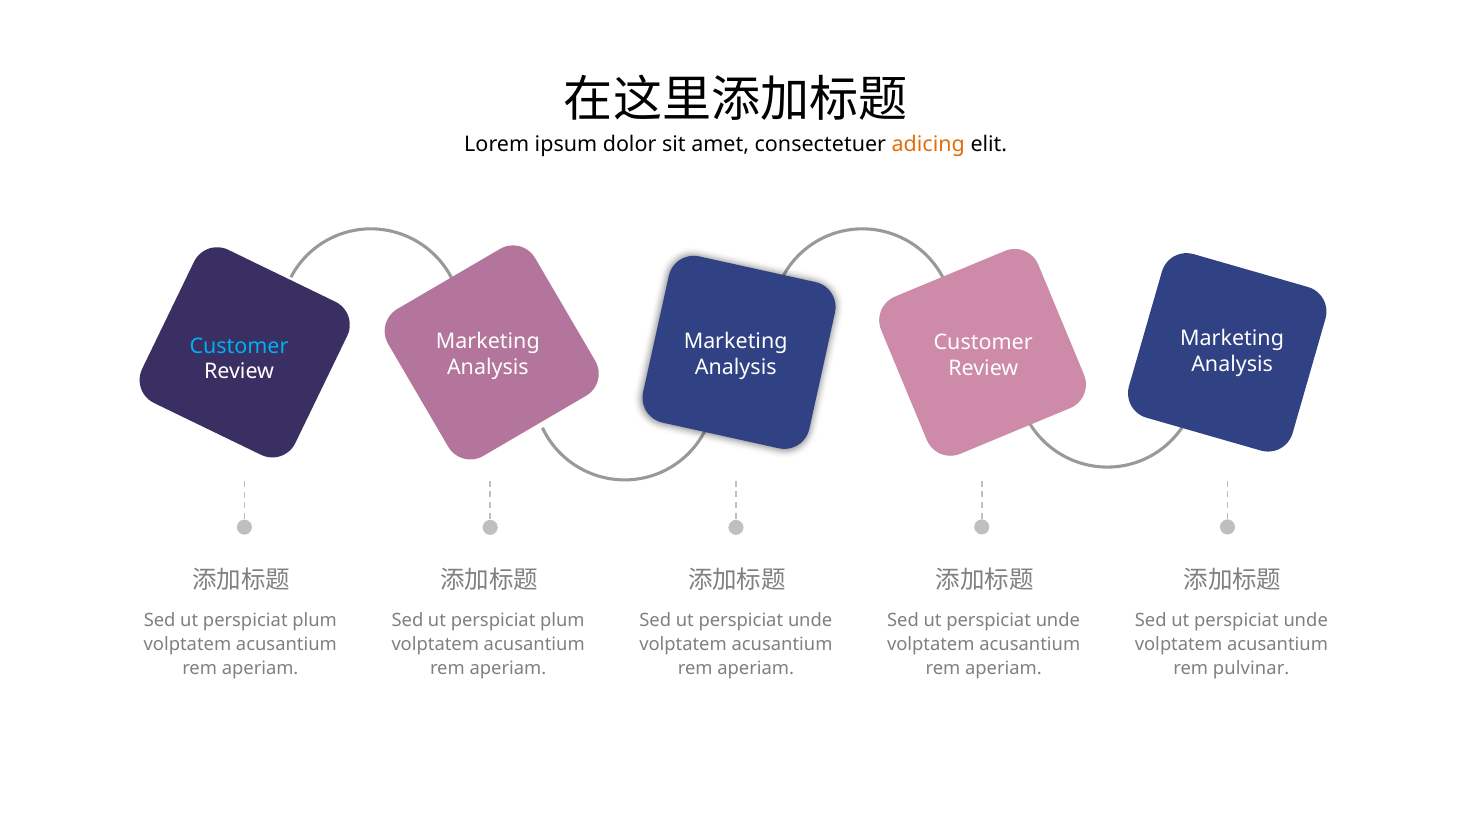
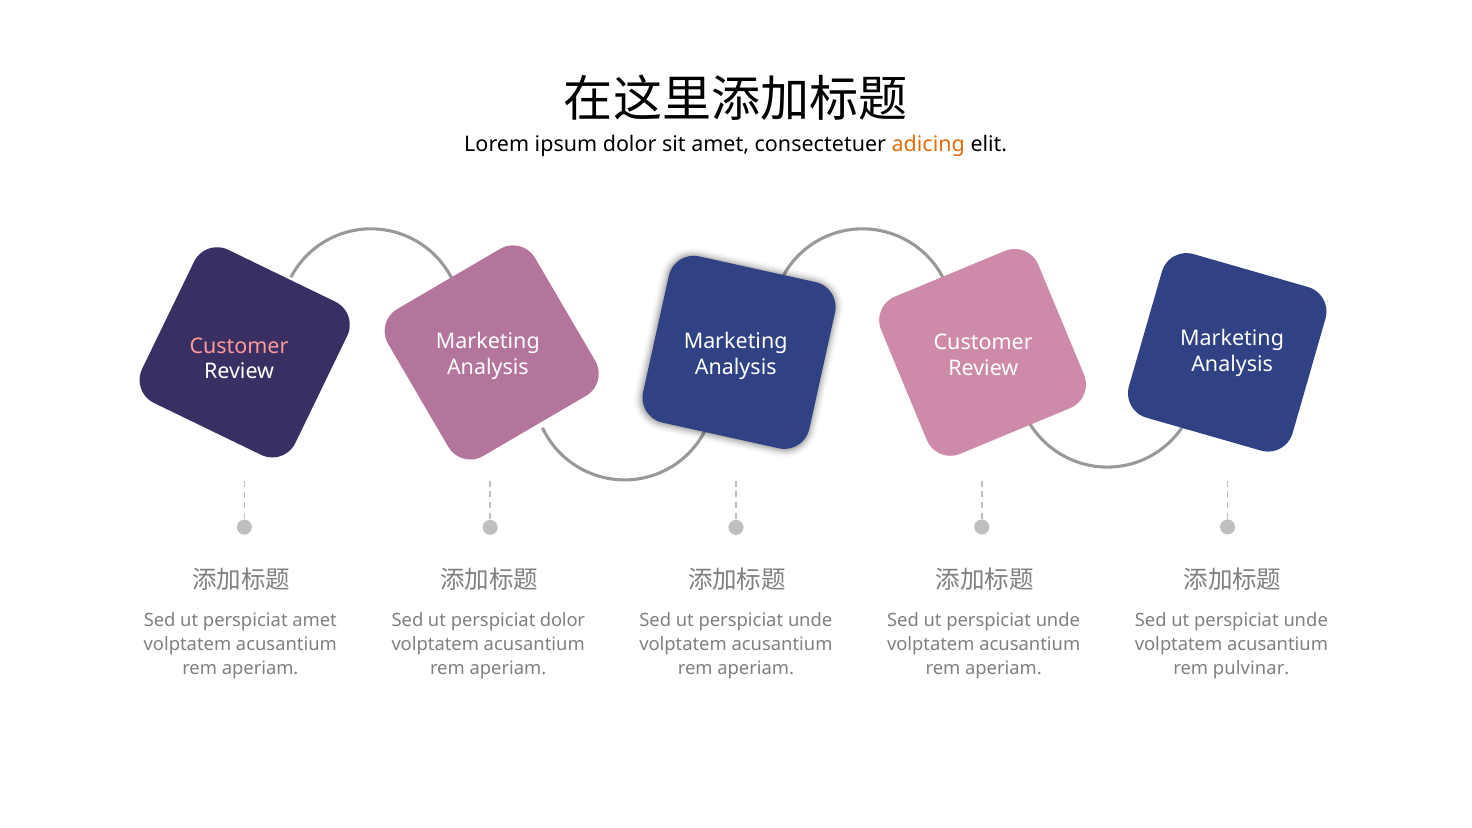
Customer at (239, 346) colour: light blue -> pink
plum at (315, 620): plum -> amet
plum at (562, 620): plum -> dolor
